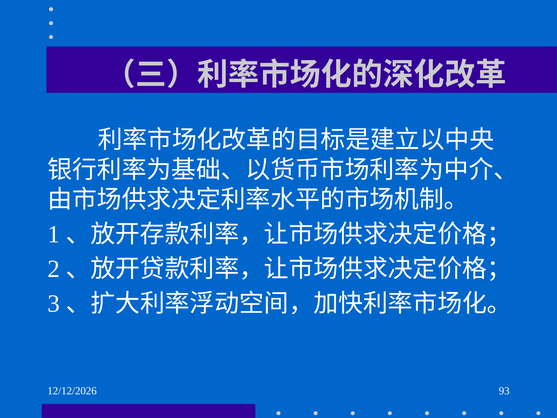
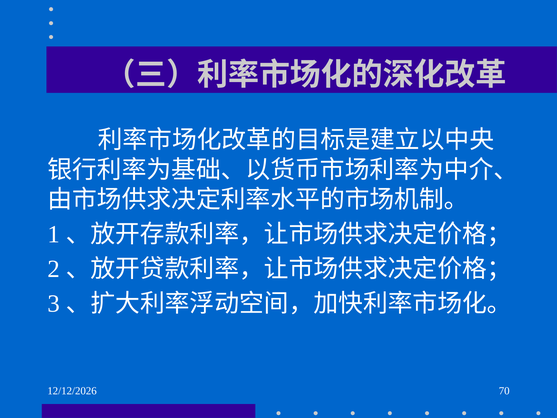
93: 93 -> 70
